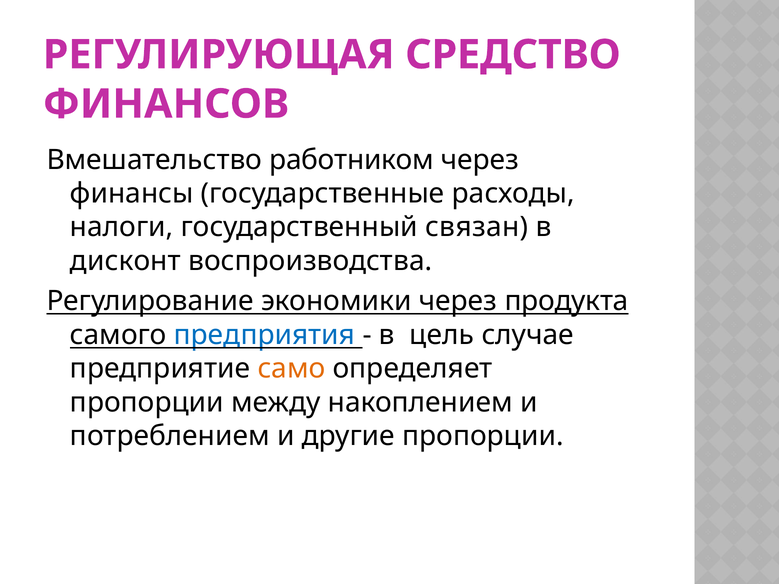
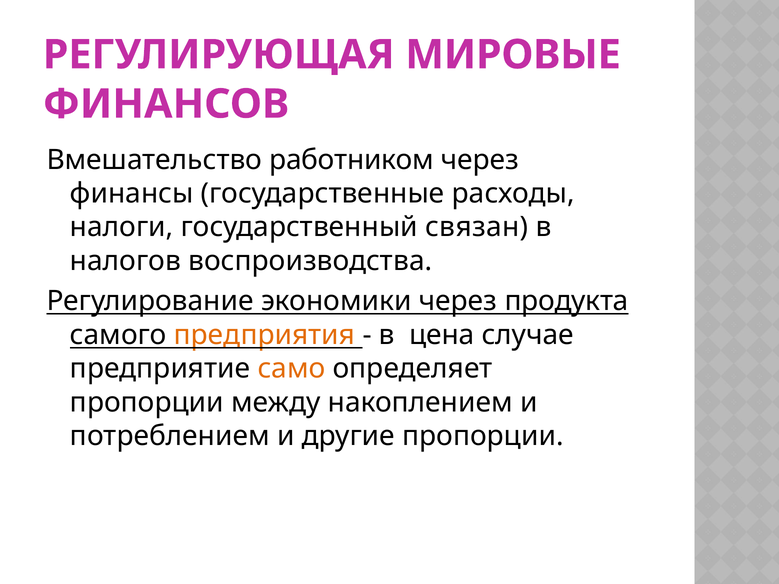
СРЕДСТВО: СРЕДСТВО -> МИРОВЫЕ
дисконт: дисконт -> налогов
предприятия colour: blue -> orange
цель: цель -> цена
